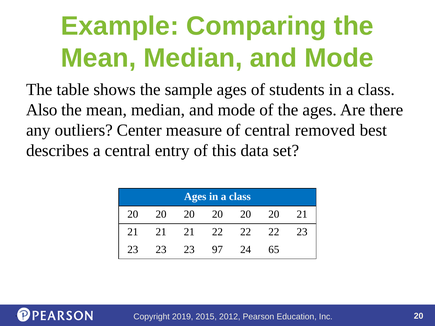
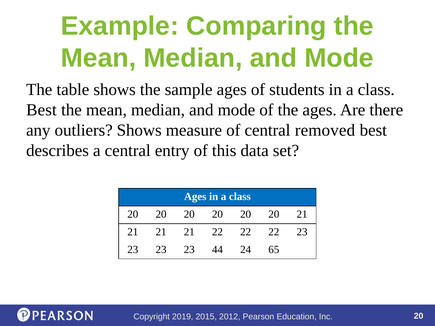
Also at (42, 110): Also -> Best
outliers Center: Center -> Shows
97: 97 -> 44
